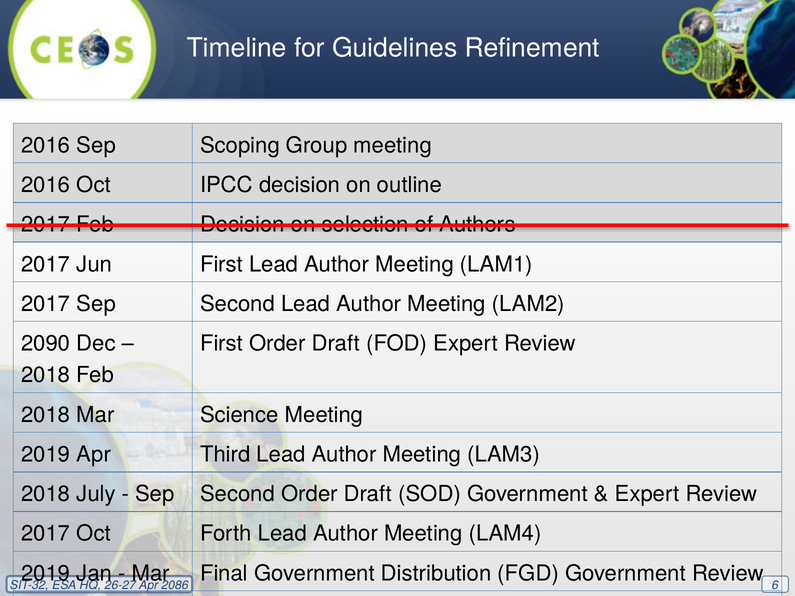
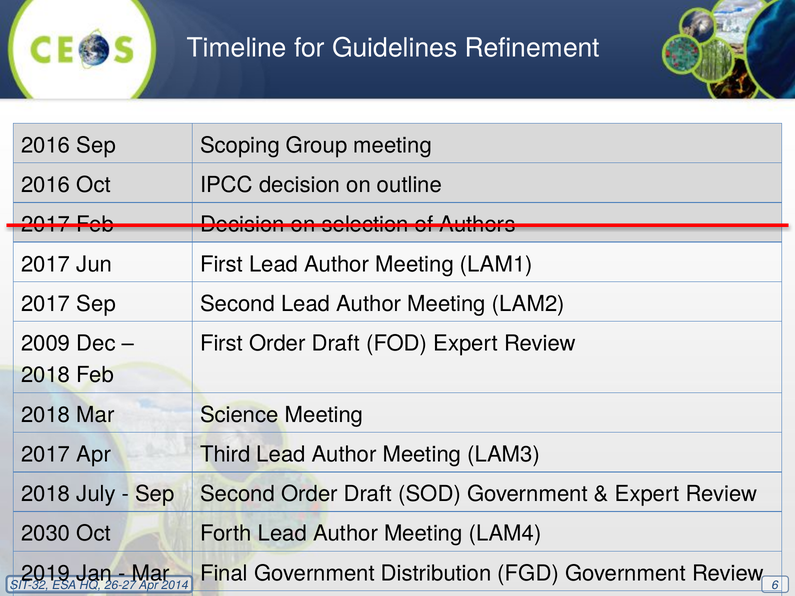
2090: 2090 -> 2009
2019 at (46, 455): 2019 -> 2017
2017 at (46, 534): 2017 -> 2030
2086: 2086 -> 2014
